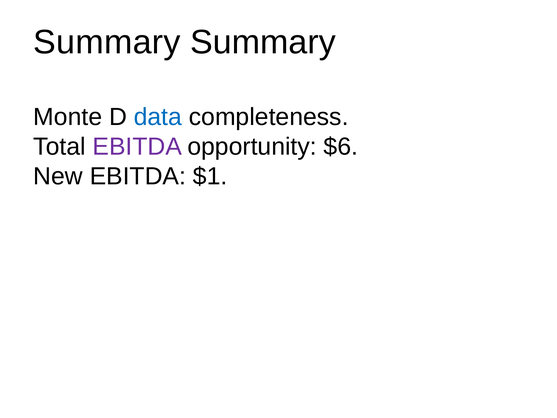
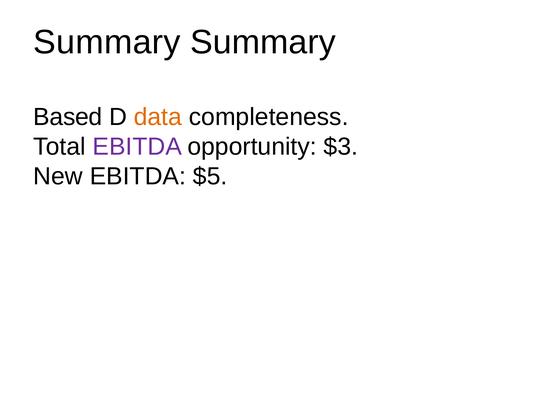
Monte: Monte -> Based
data colour: blue -> orange
$6: $6 -> $3
$1: $1 -> $5
